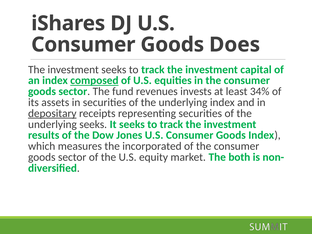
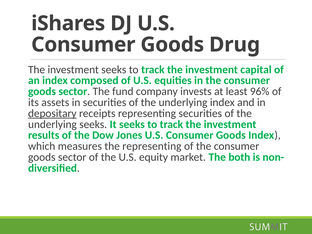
Does: Does -> Drug
composed underline: present -> none
revenues: revenues -> company
34%: 34% -> 96%
the incorporated: incorporated -> representing
